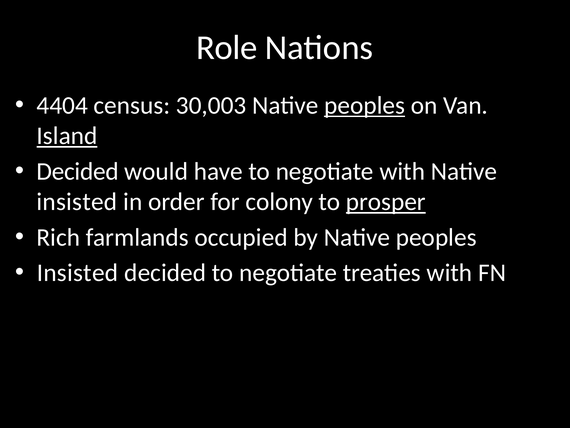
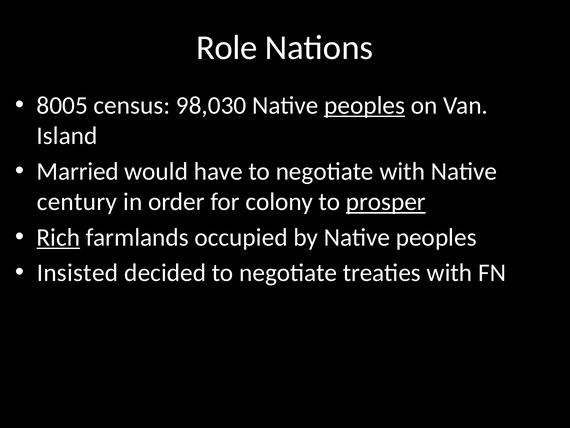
4404: 4404 -> 8005
30,003: 30,003 -> 98,030
Island underline: present -> none
Decided at (78, 171): Decided -> Married
insisted at (77, 202): insisted -> century
Rich underline: none -> present
